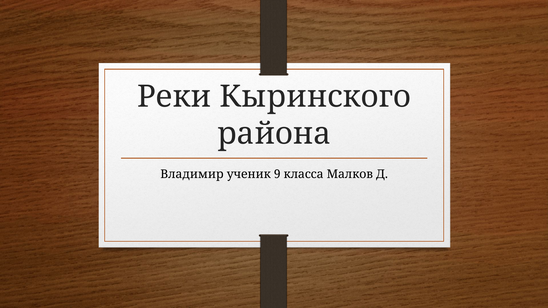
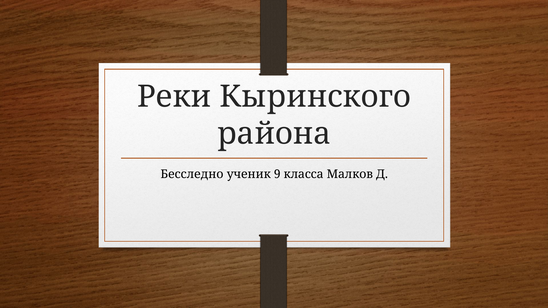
Владимир: Владимир -> Бесследно
